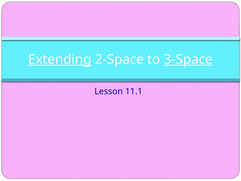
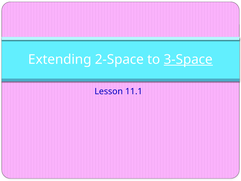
Extending underline: present -> none
